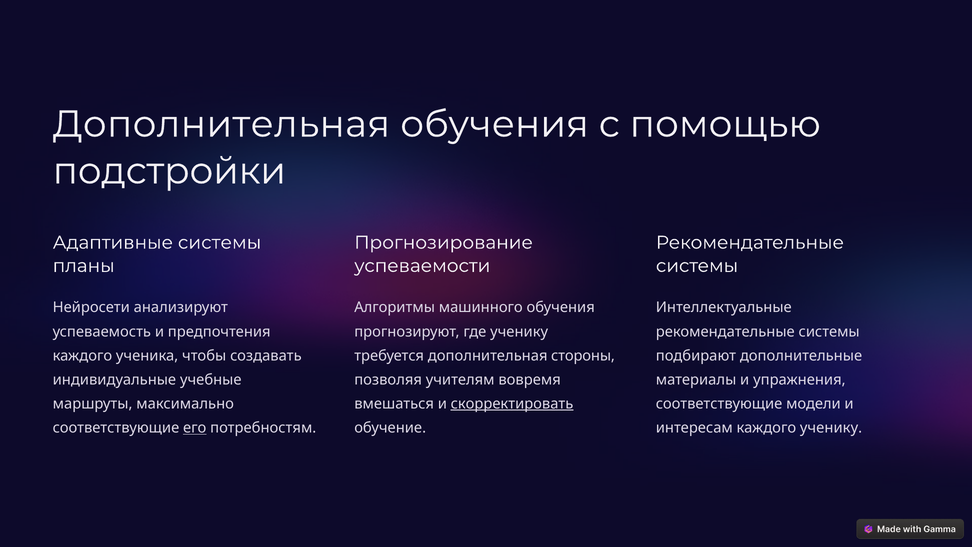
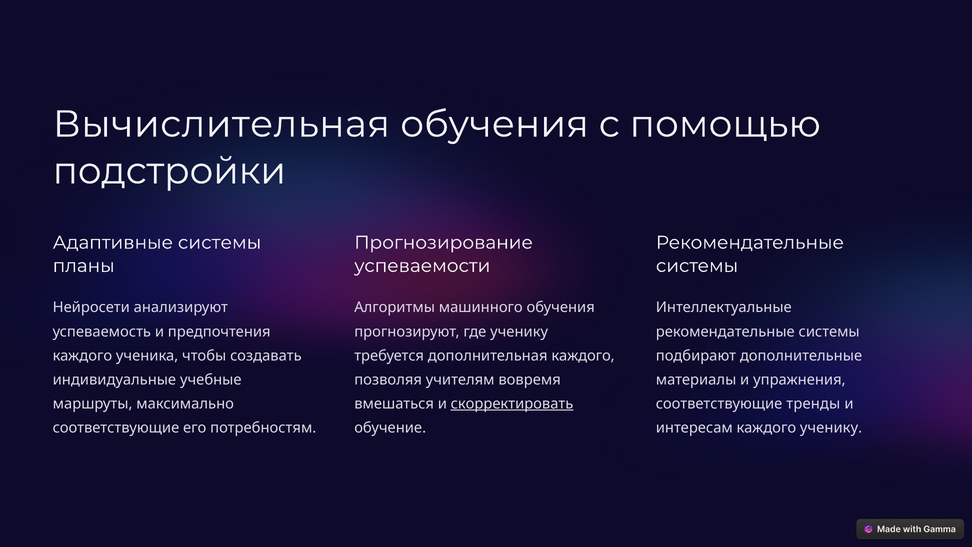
Дополнительная at (221, 124): Дополнительная -> Вычислительная
дополнительная стороны: стороны -> каждого
модели: модели -> тренды
его underline: present -> none
